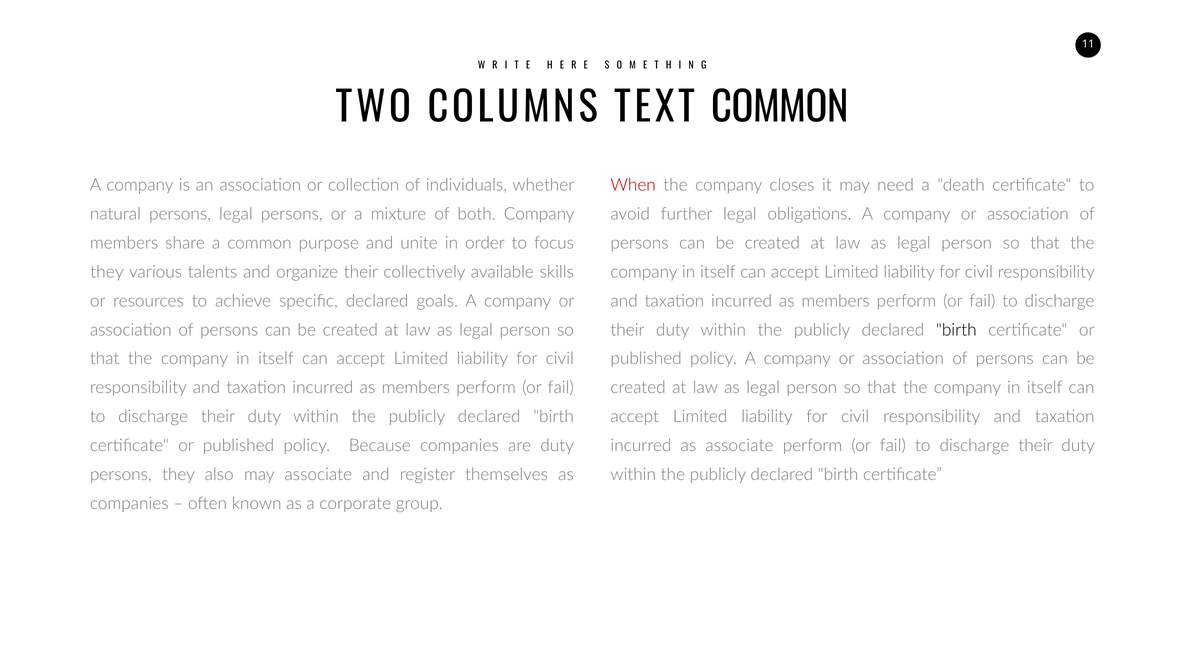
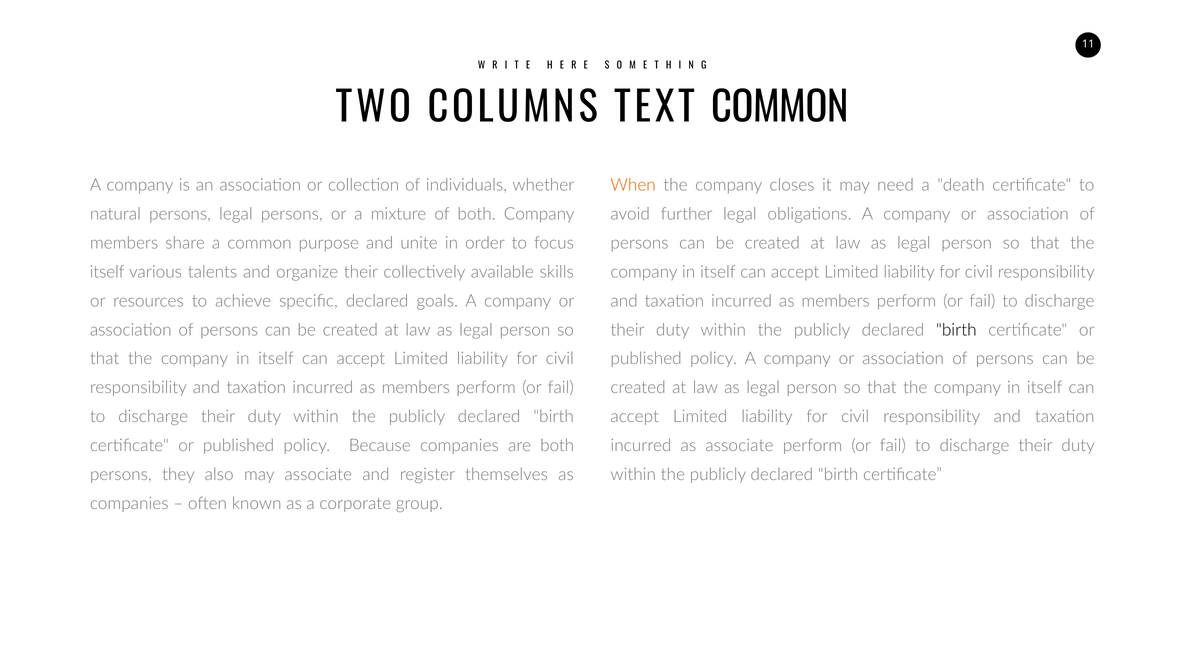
When colour: red -> orange
they at (107, 272): they -> itself
are duty: duty -> both
